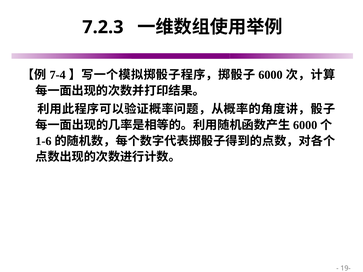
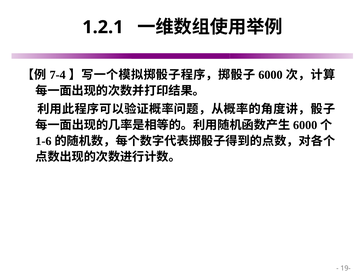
7.2.3: 7.2.3 -> 1.2.1
